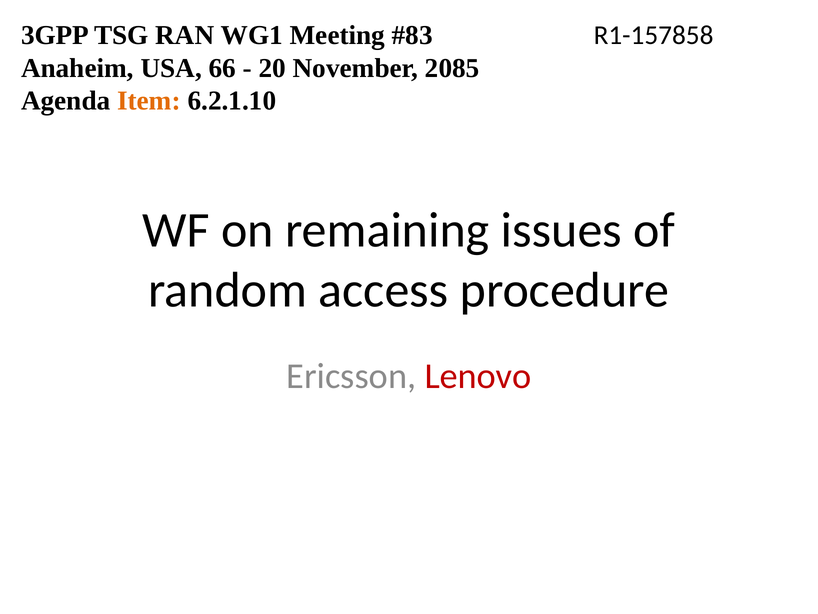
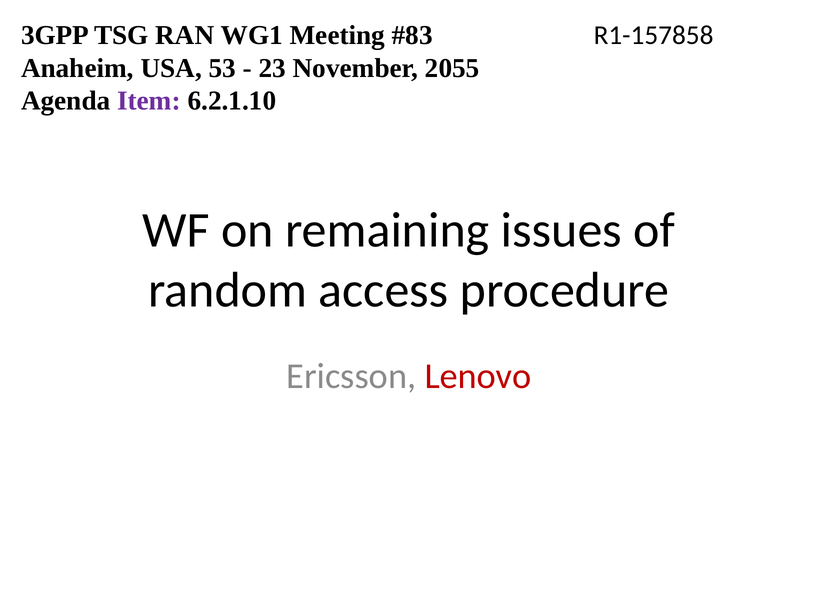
66: 66 -> 53
20: 20 -> 23
2085: 2085 -> 2055
Item colour: orange -> purple
